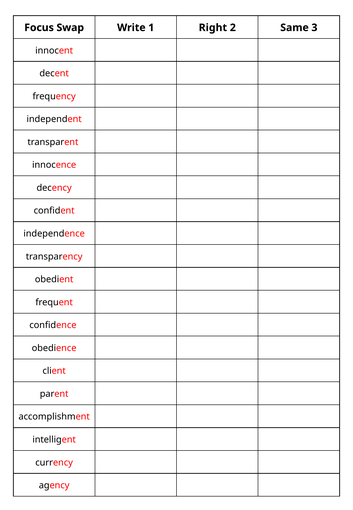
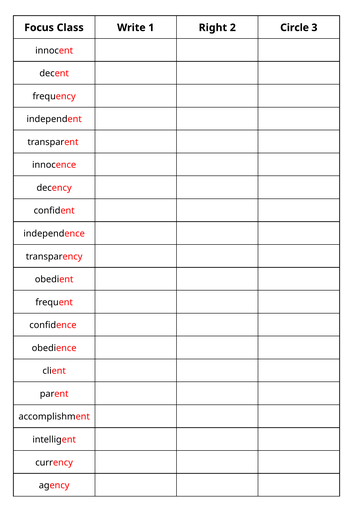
Swap: Swap -> Class
Same: Same -> Circle
